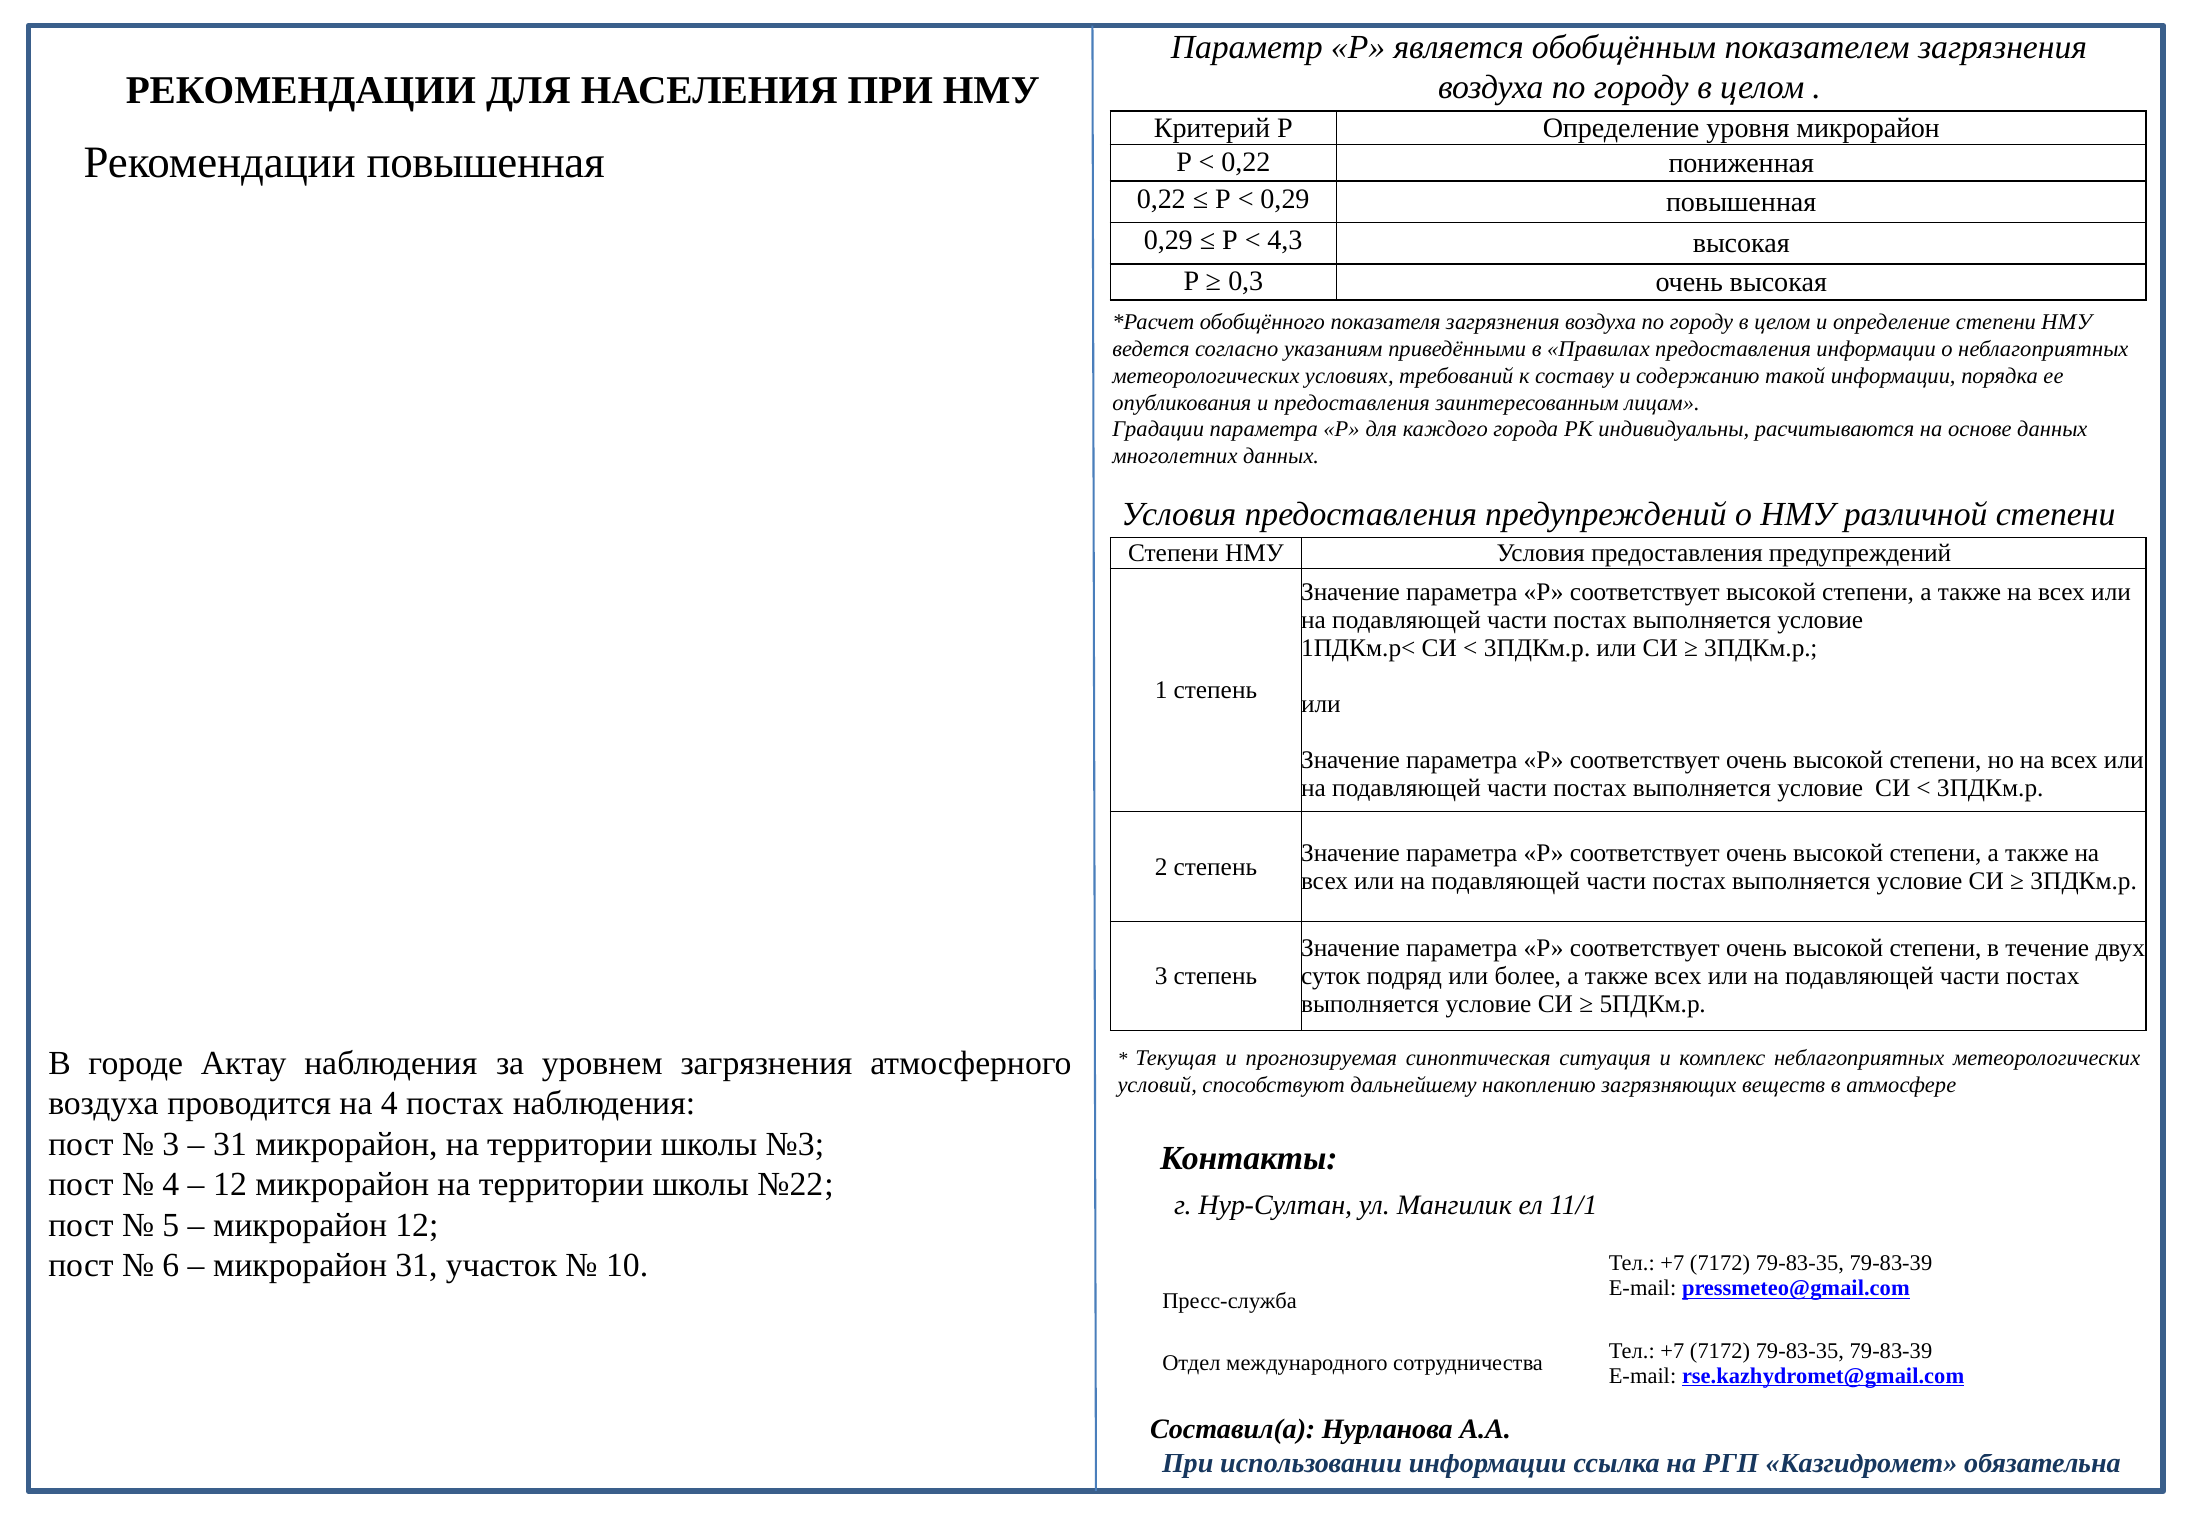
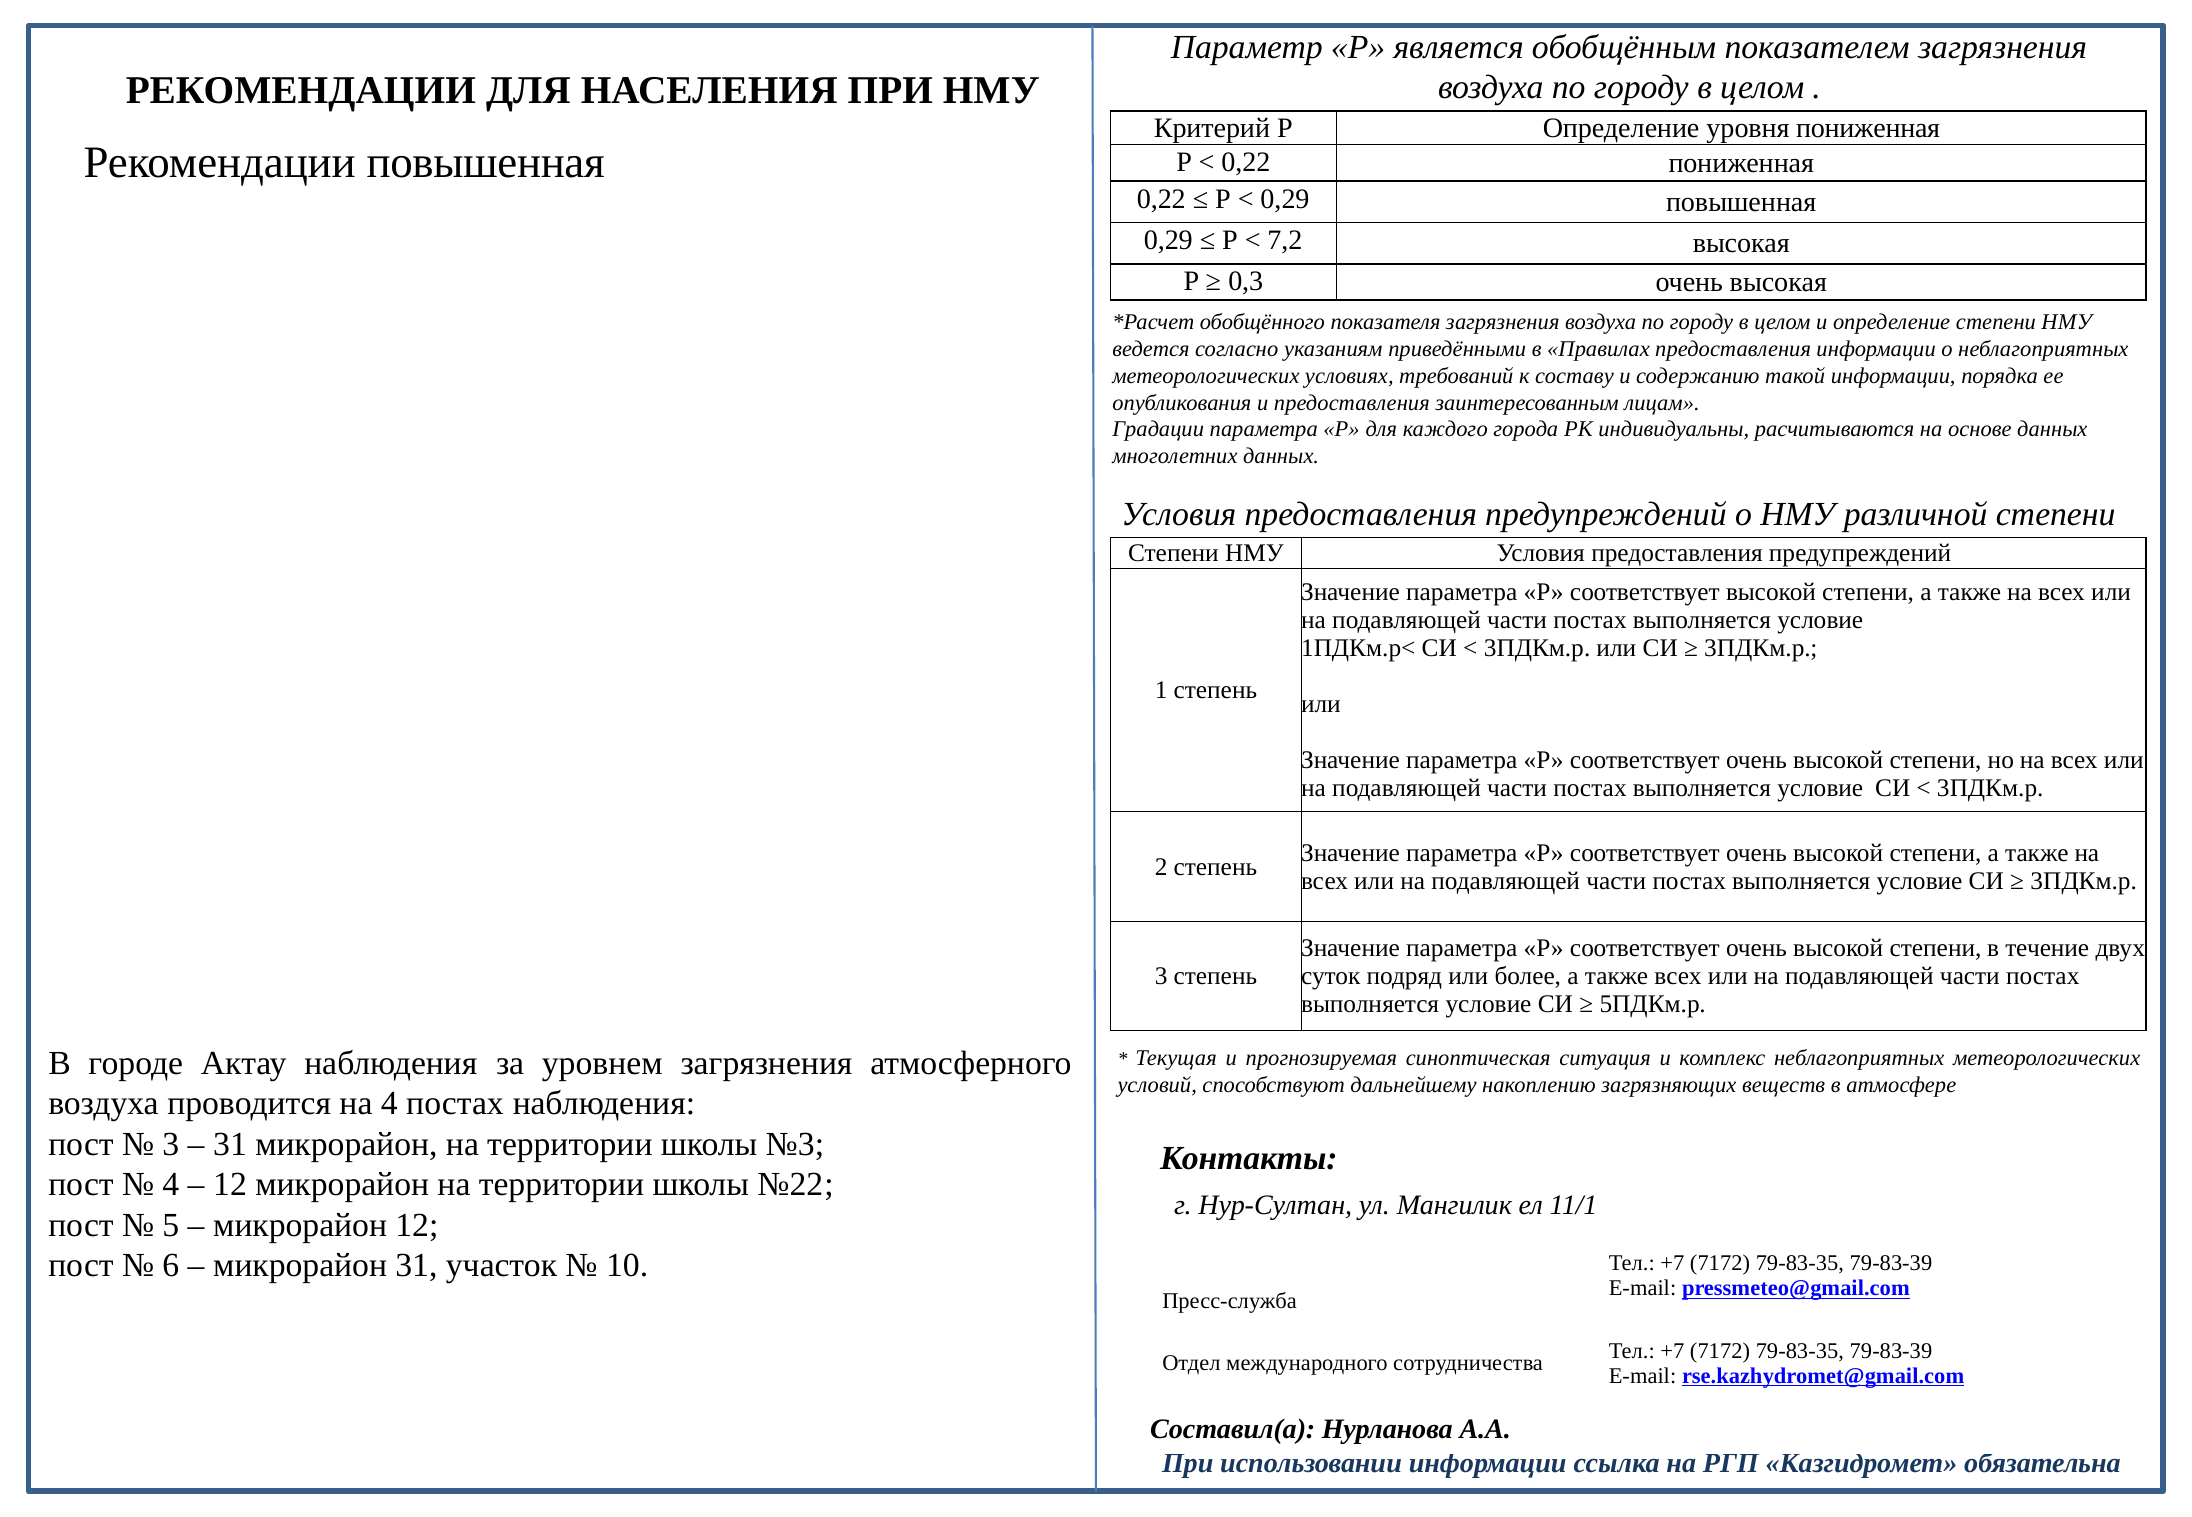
уровня микрорайон: микрорайон -> пониженная
4,3: 4,3 -> 7,2
